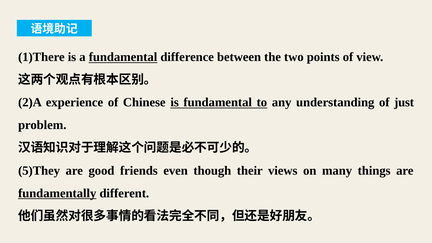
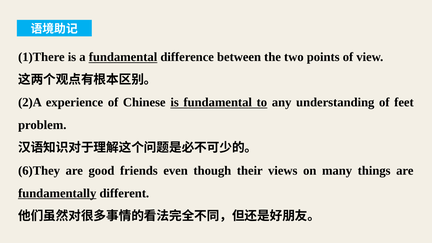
just: just -> feet
5)They: 5)They -> 6)They
